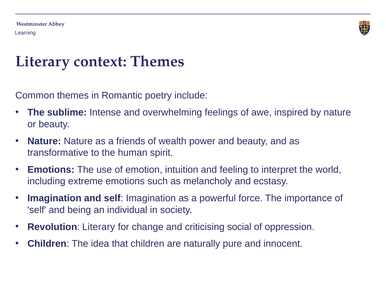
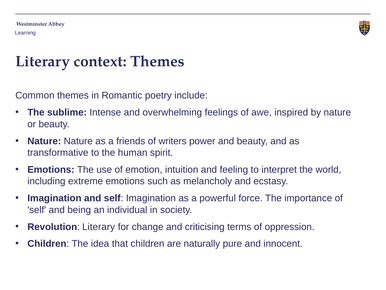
wealth: wealth -> writers
social: social -> terms
